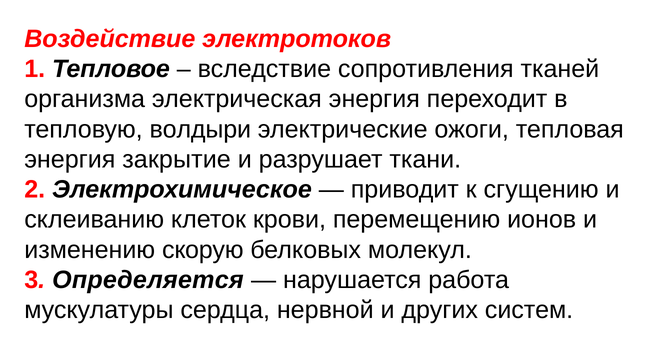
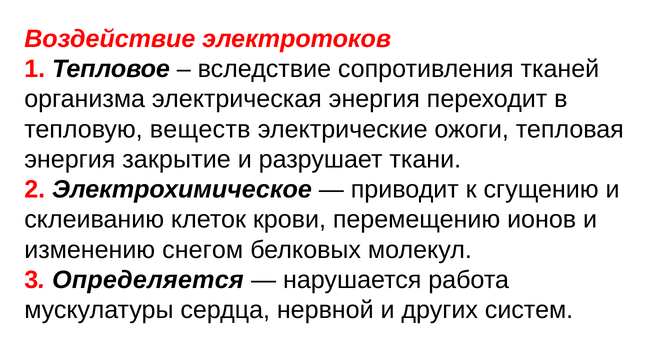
волдыри: волдыри -> веществ
скорую: скорую -> снегом
